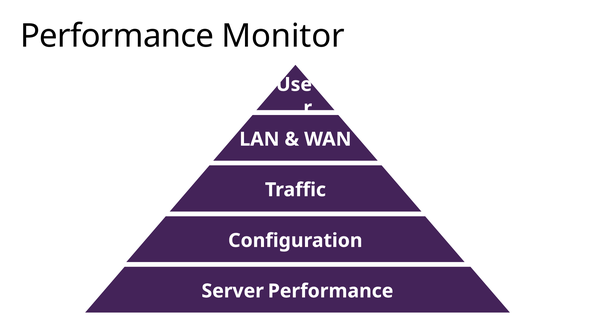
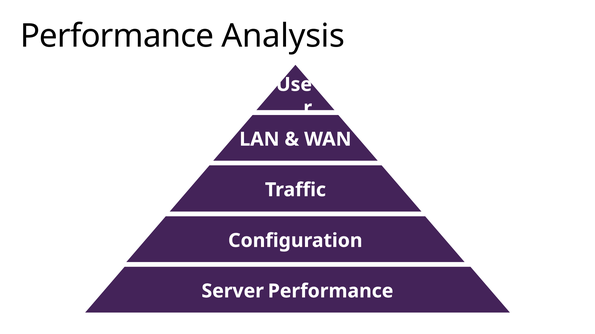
Monitor: Monitor -> Analysis
